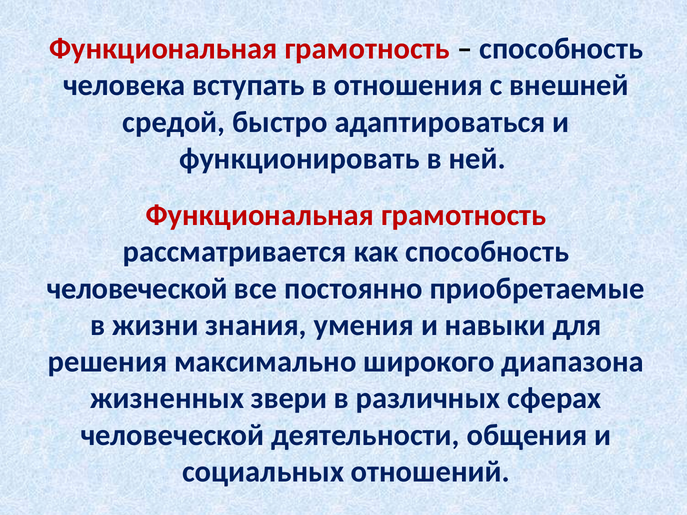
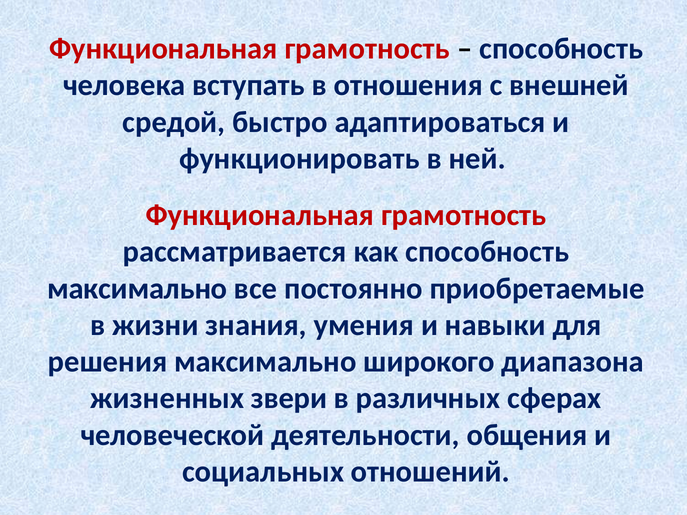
человеческой at (137, 289): человеческой -> максимально
